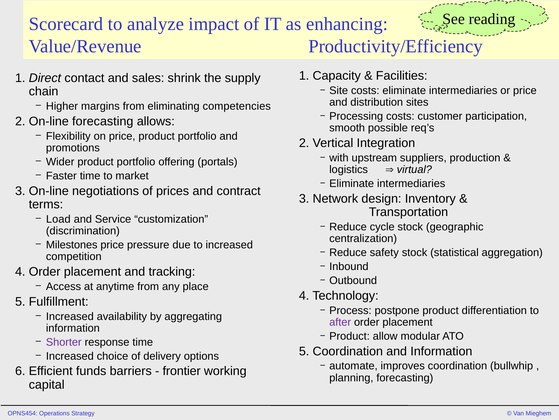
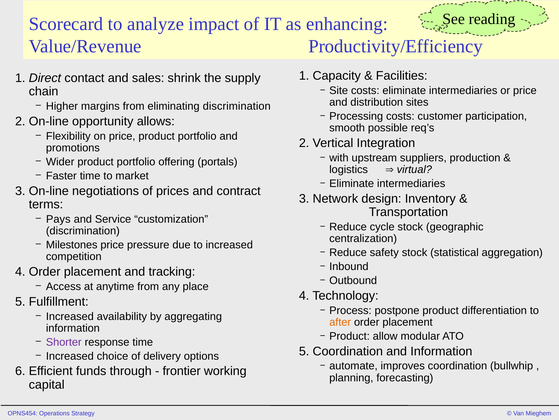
eliminating competencies: competencies -> discrimination
On-line forecasting: forecasting -> opportunity
Load: Load -> Pays
after colour: purple -> orange
barriers: barriers -> through
